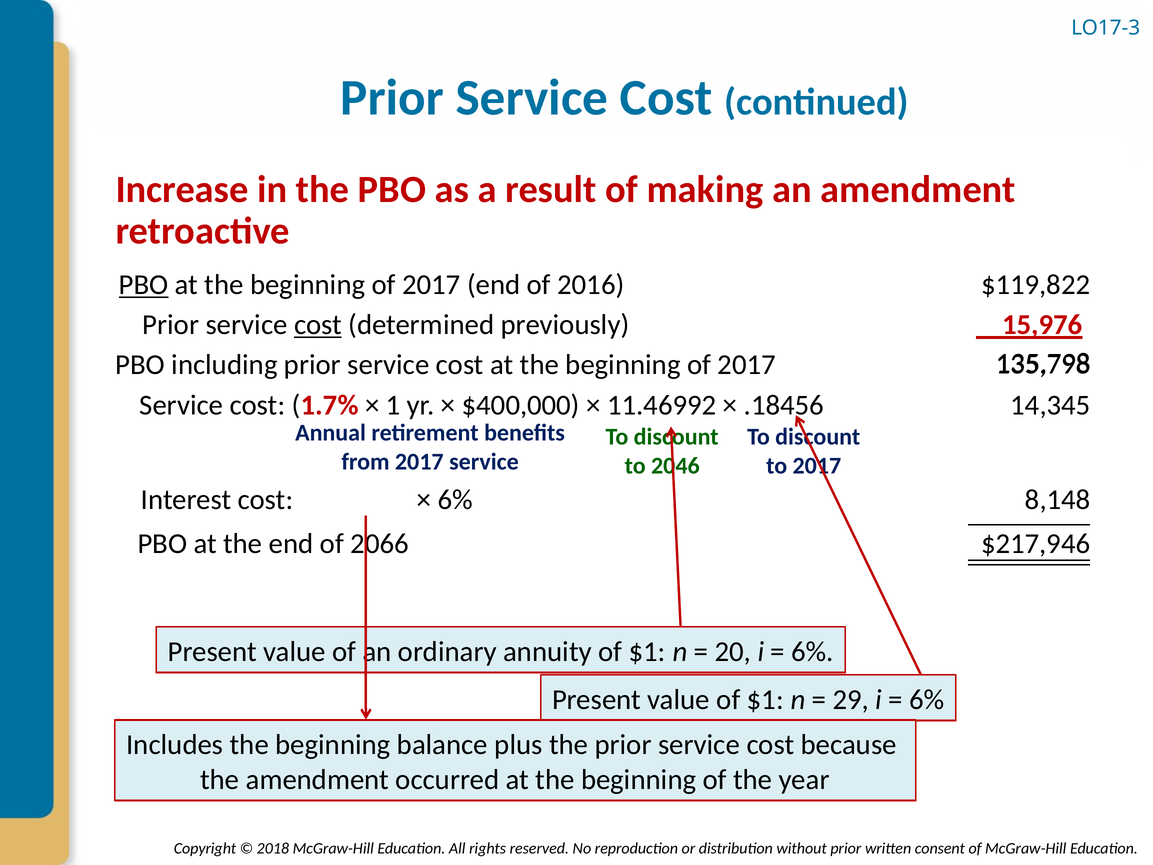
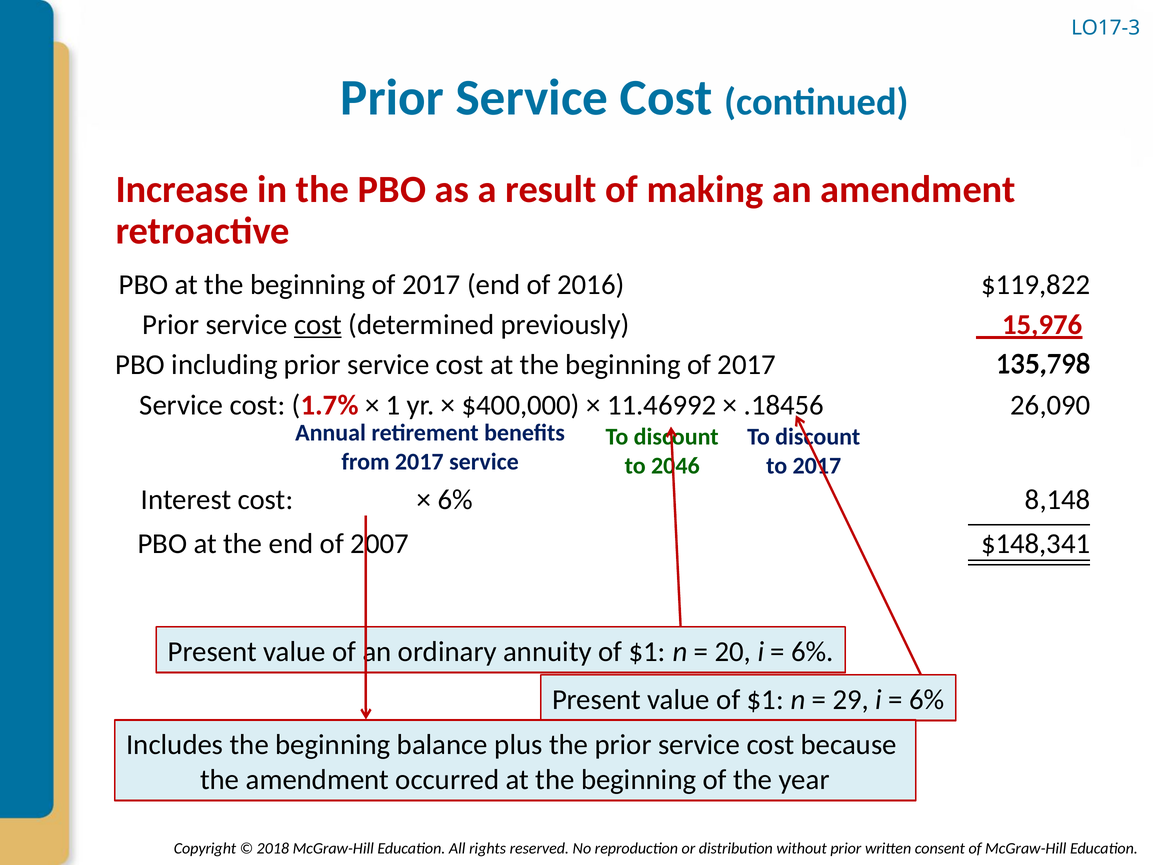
PBO at (144, 285) underline: present -> none
14,345: 14,345 -> 26,090
2066: 2066 -> 2007
$217,946: $217,946 -> $148,341
